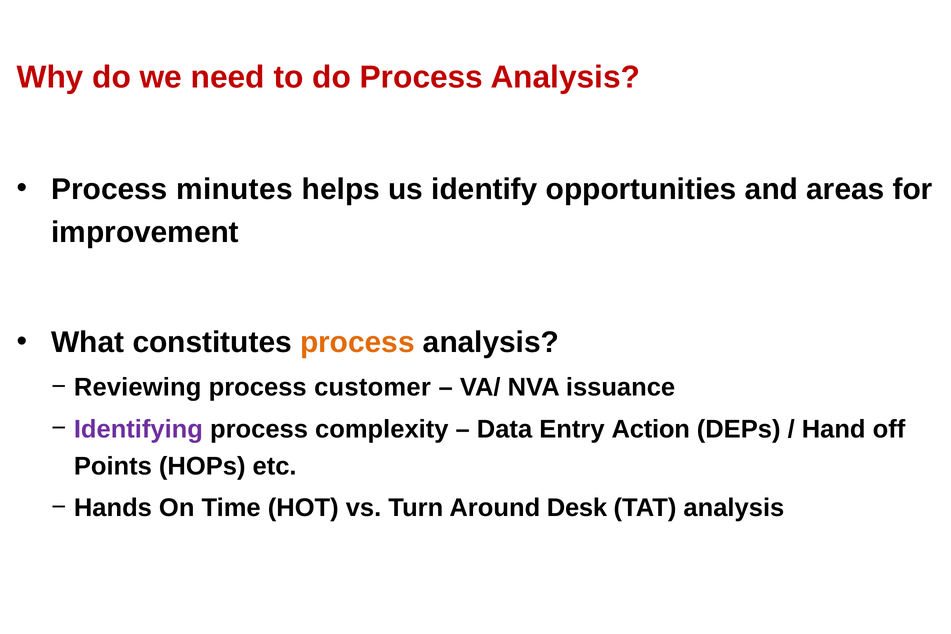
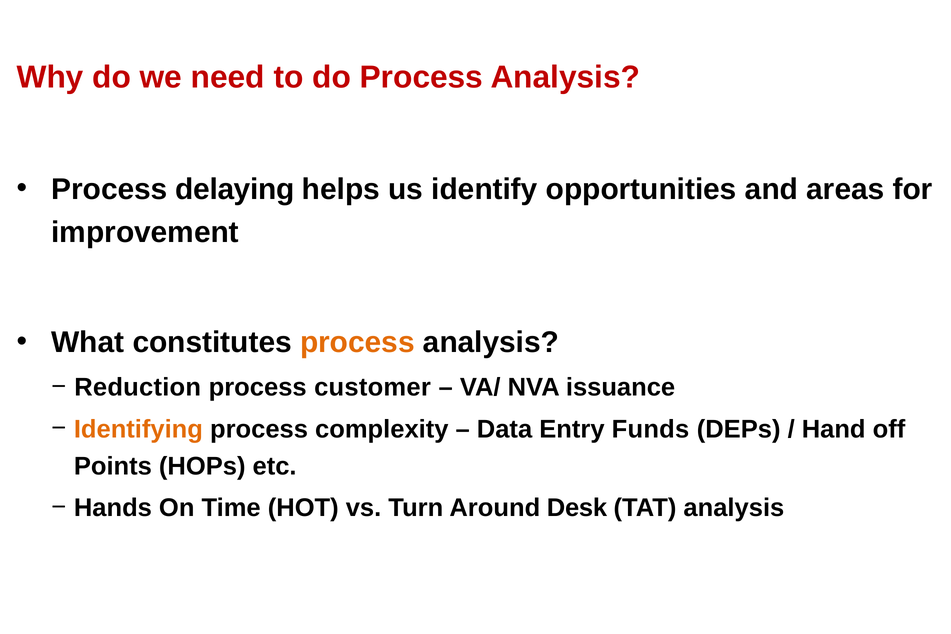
minutes: minutes -> delaying
Reviewing: Reviewing -> Reduction
Identifying colour: purple -> orange
Action: Action -> Funds
